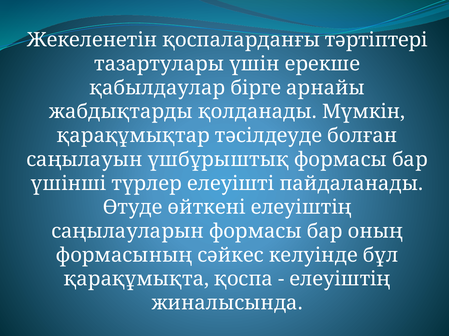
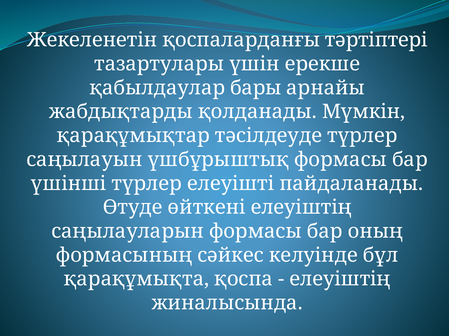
бiрге: бiрге -> бары
тәсiлдеуде болған: болған -> түрлер
